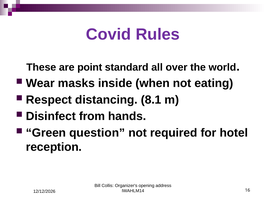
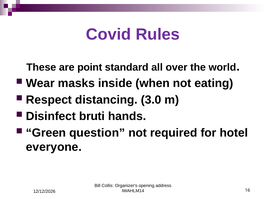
8.1: 8.1 -> 3.0
from: from -> bruti
reception: reception -> everyone
